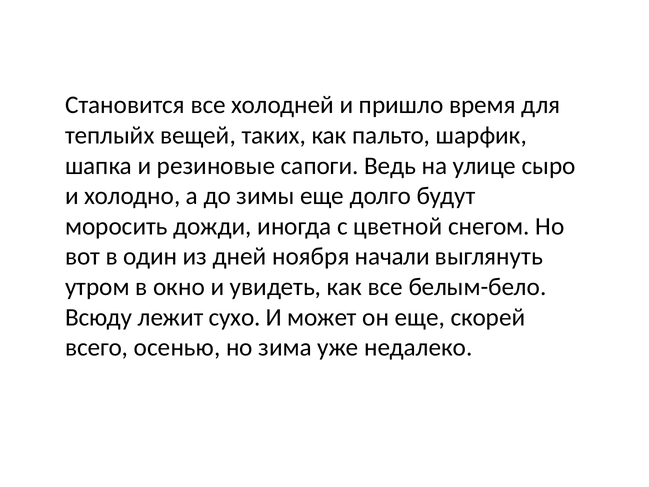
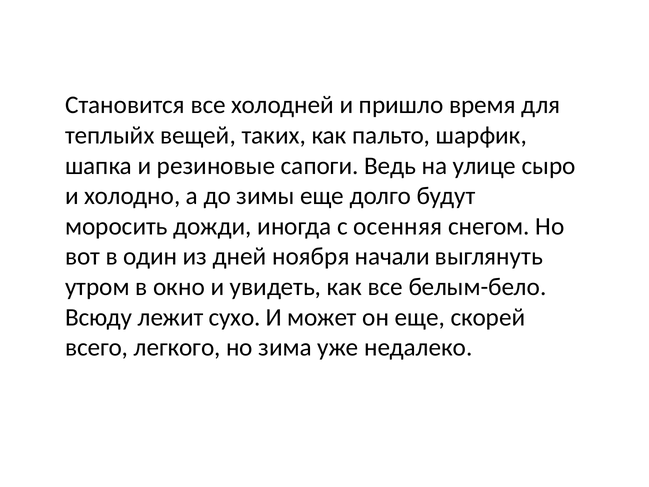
цветной: цветной -> осенняя
осенью: осенью -> легкого
